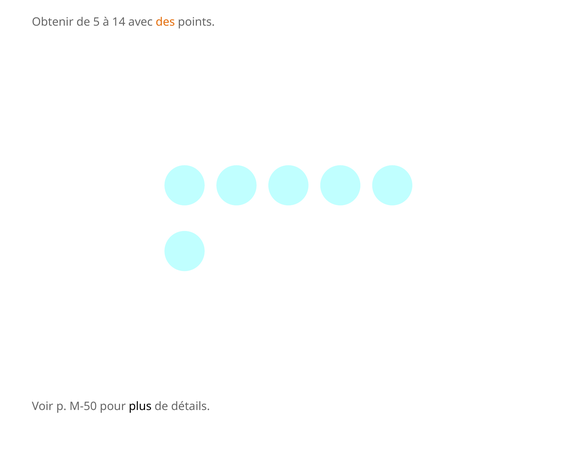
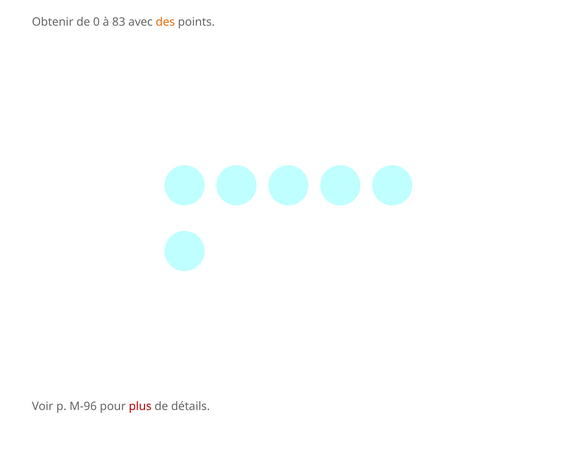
5: 5 -> 0
14: 14 -> 83
M-50: M-50 -> M-96
plus colour: black -> red
